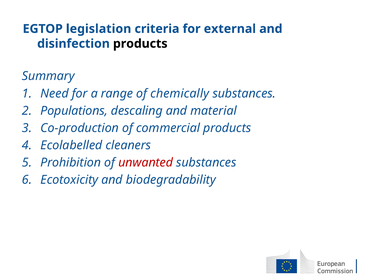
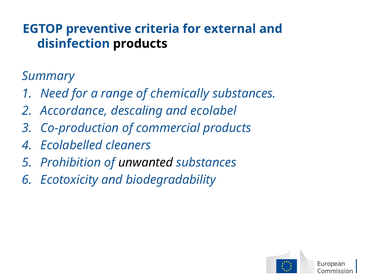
legislation: legislation -> preventive
Populations: Populations -> Accordance
material: material -> ecolabel
unwanted colour: red -> black
